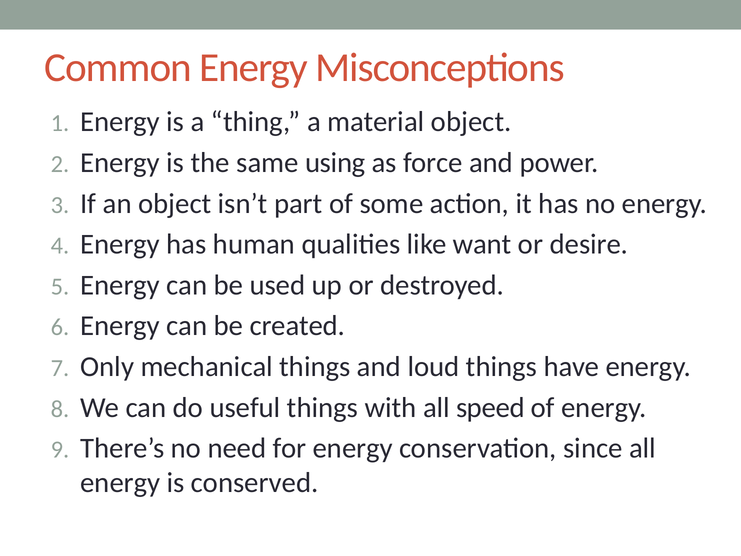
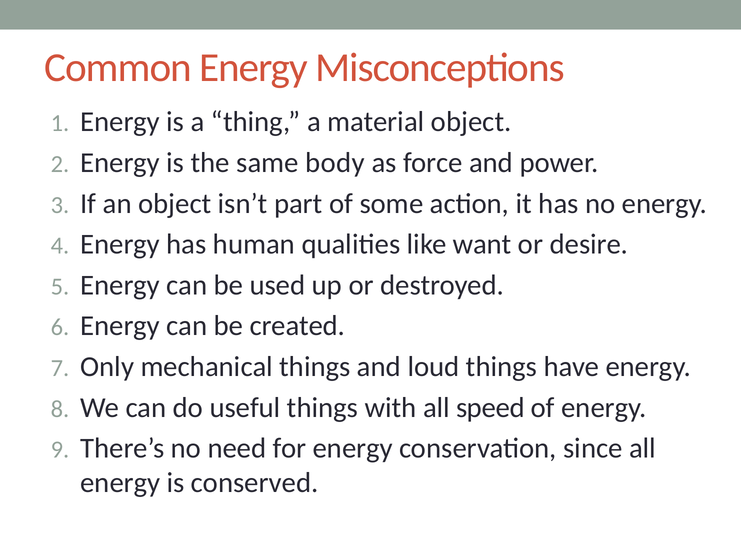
using: using -> body
